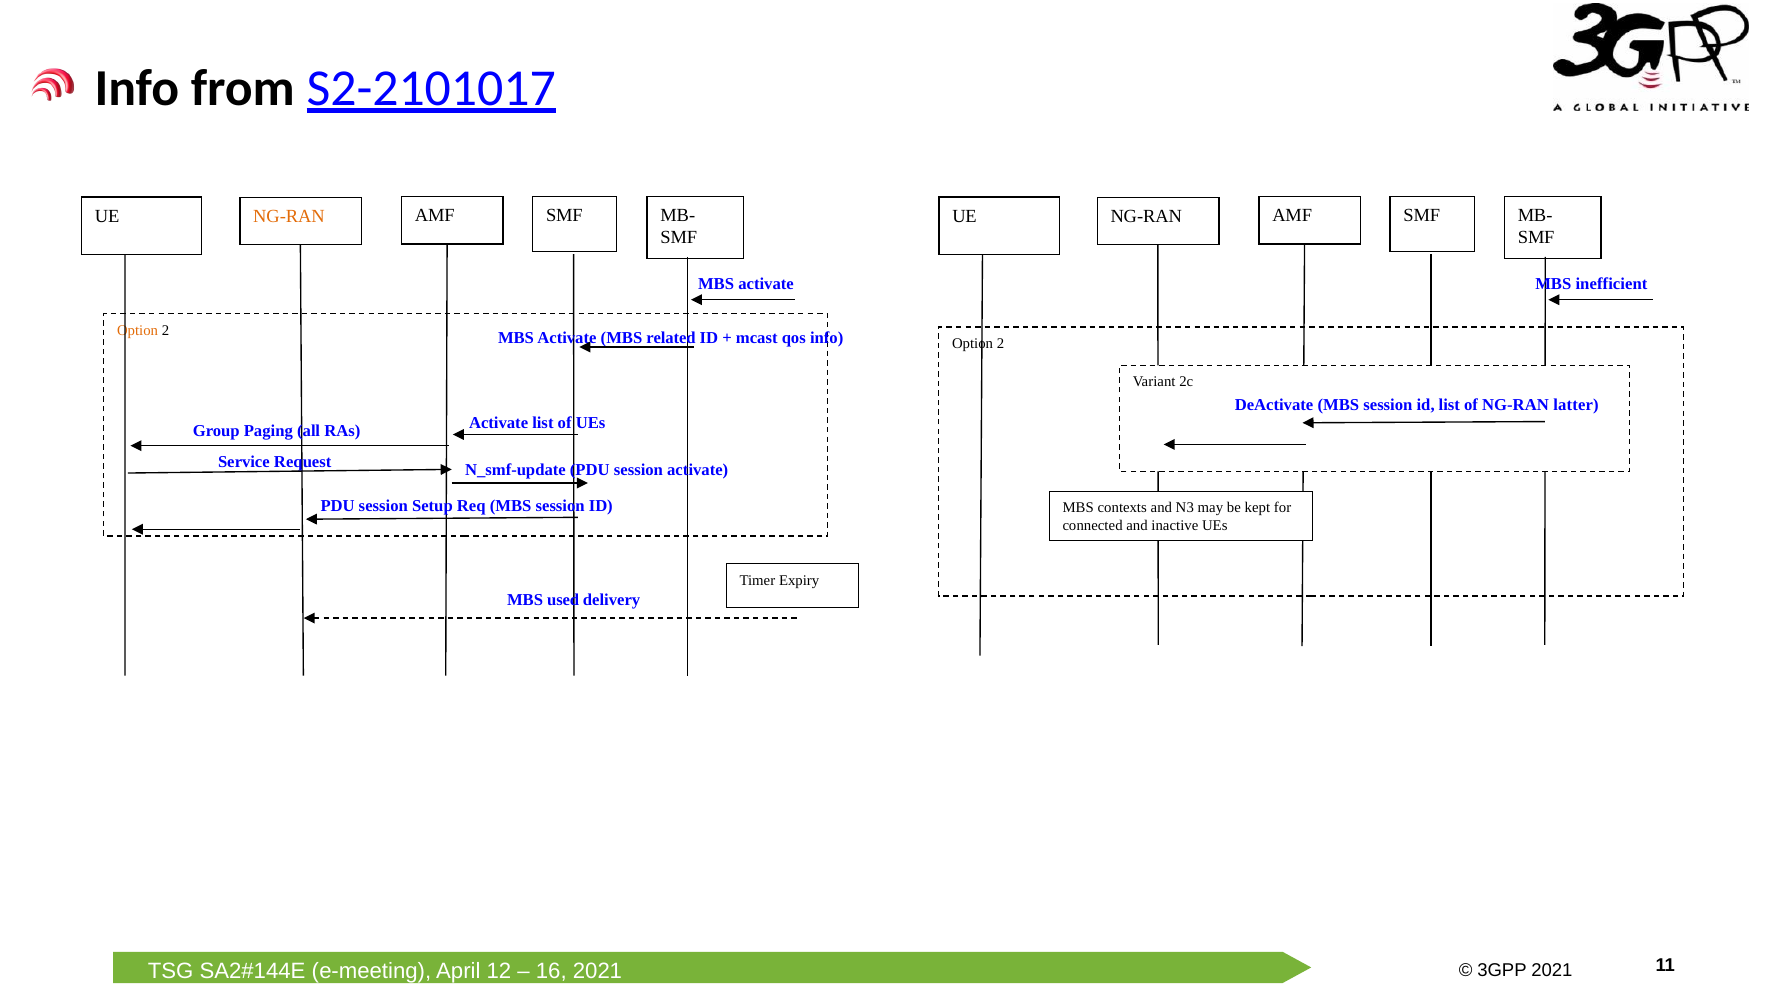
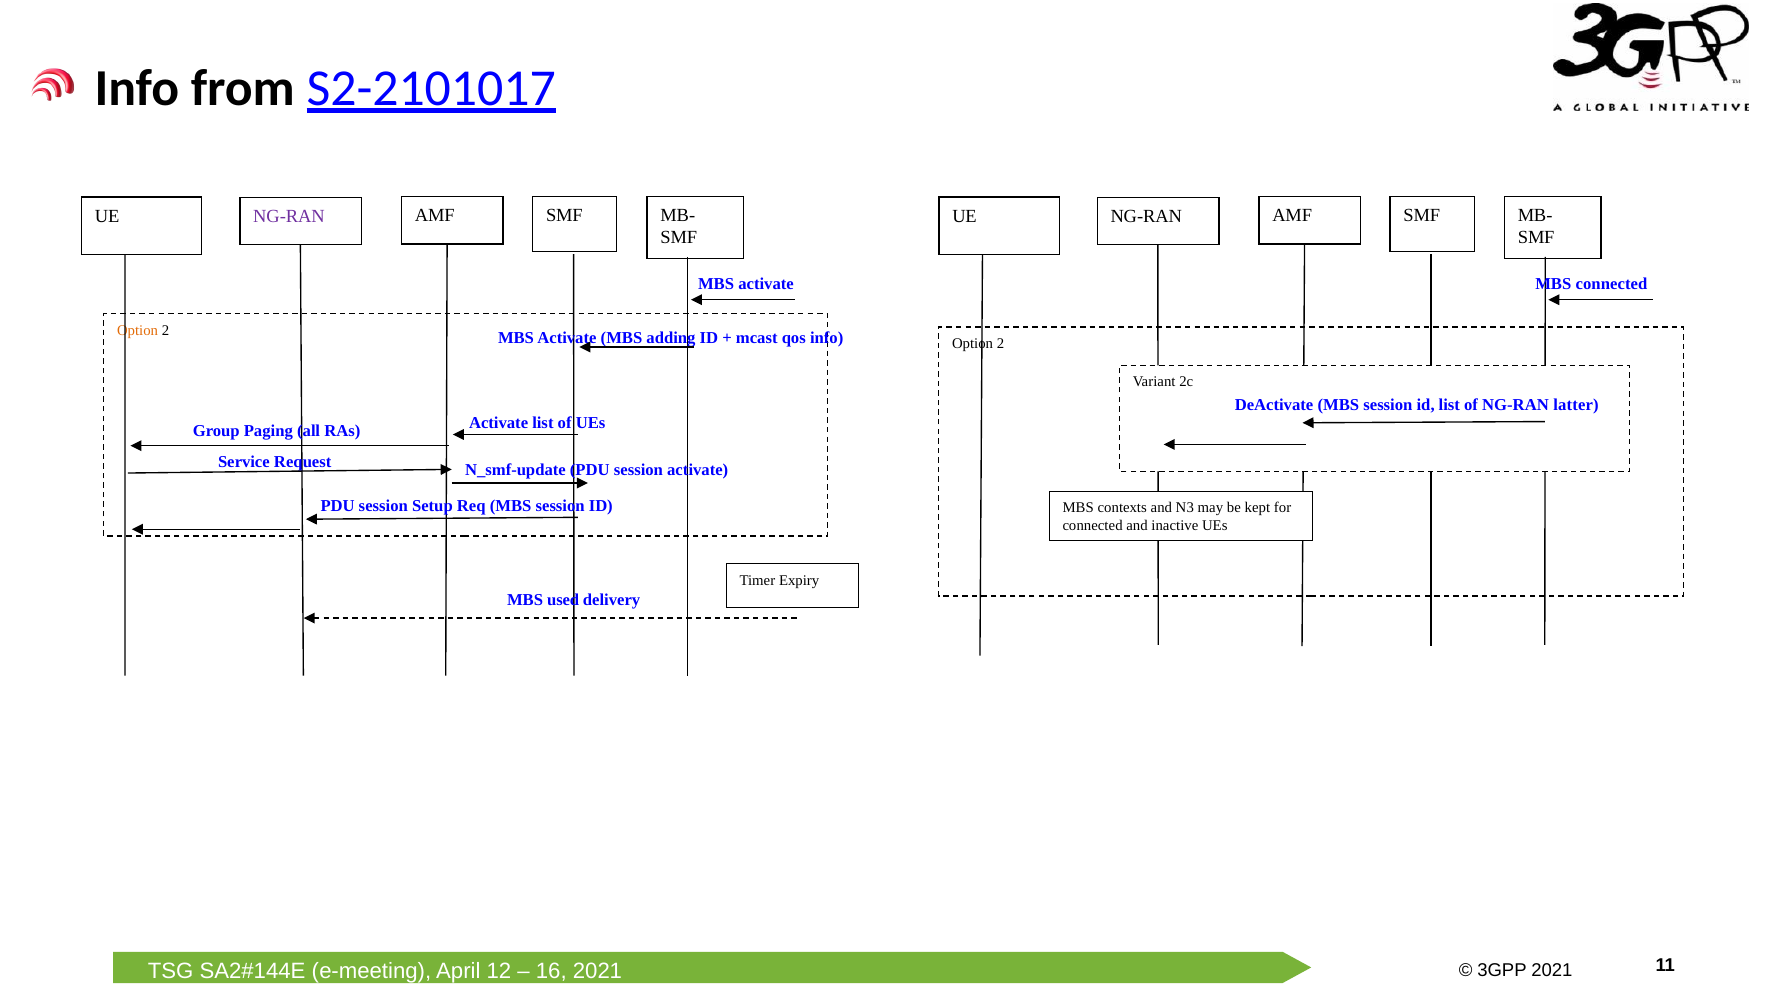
NG-RAN at (289, 216) colour: orange -> purple
MBS inefficient: inefficient -> connected
related: related -> adding
